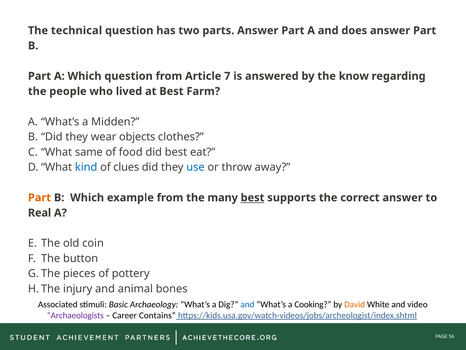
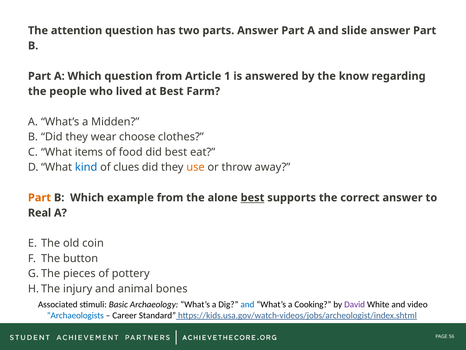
technical: technical -> attention
does: does -> slide
7: 7 -> 1
objects: objects -> choose
same: same -> items
use colour: blue -> orange
many: many -> alone
David colour: orange -> purple
Archaeologists colour: purple -> blue
Contains: Contains -> Standard
